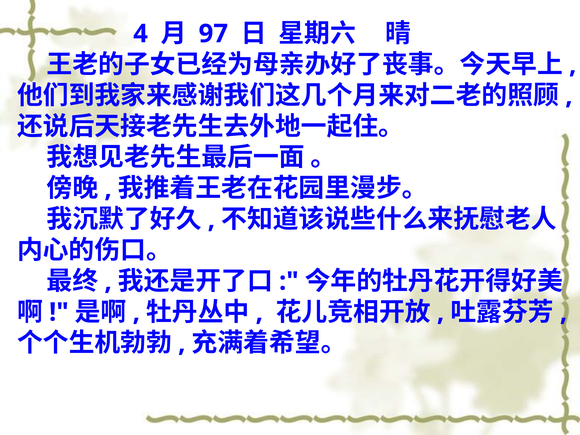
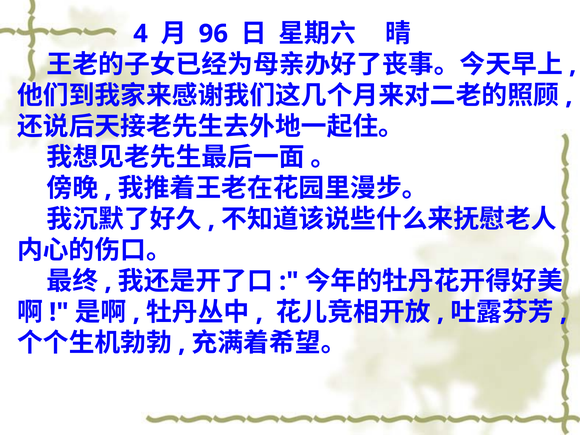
97: 97 -> 96
